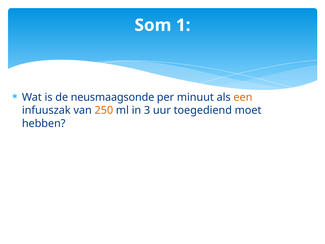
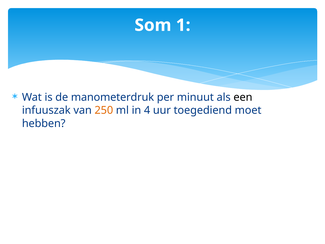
neusmaagsonde: neusmaagsonde -> manometerdruk
een colour: orange -> black
3: 3 -> 4
